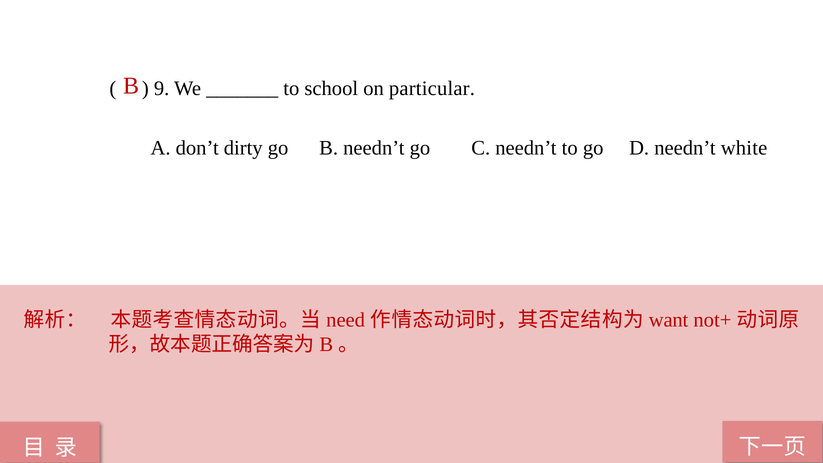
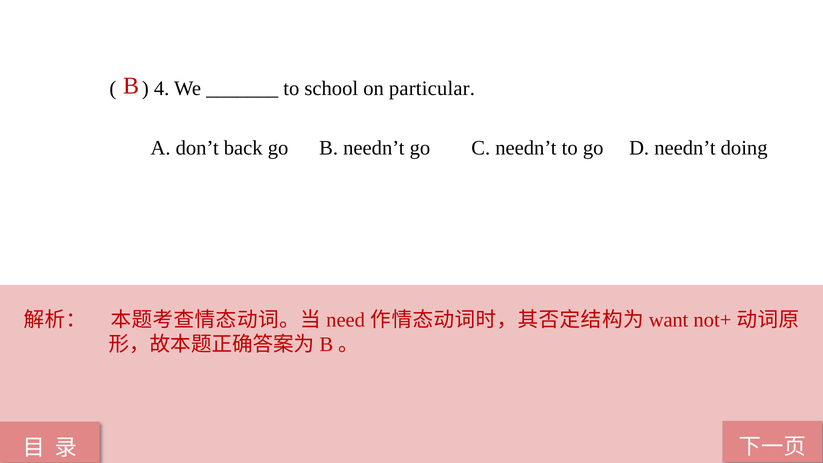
9: 9 -> 4
dirty: dirty -> back
white: white -> doing
